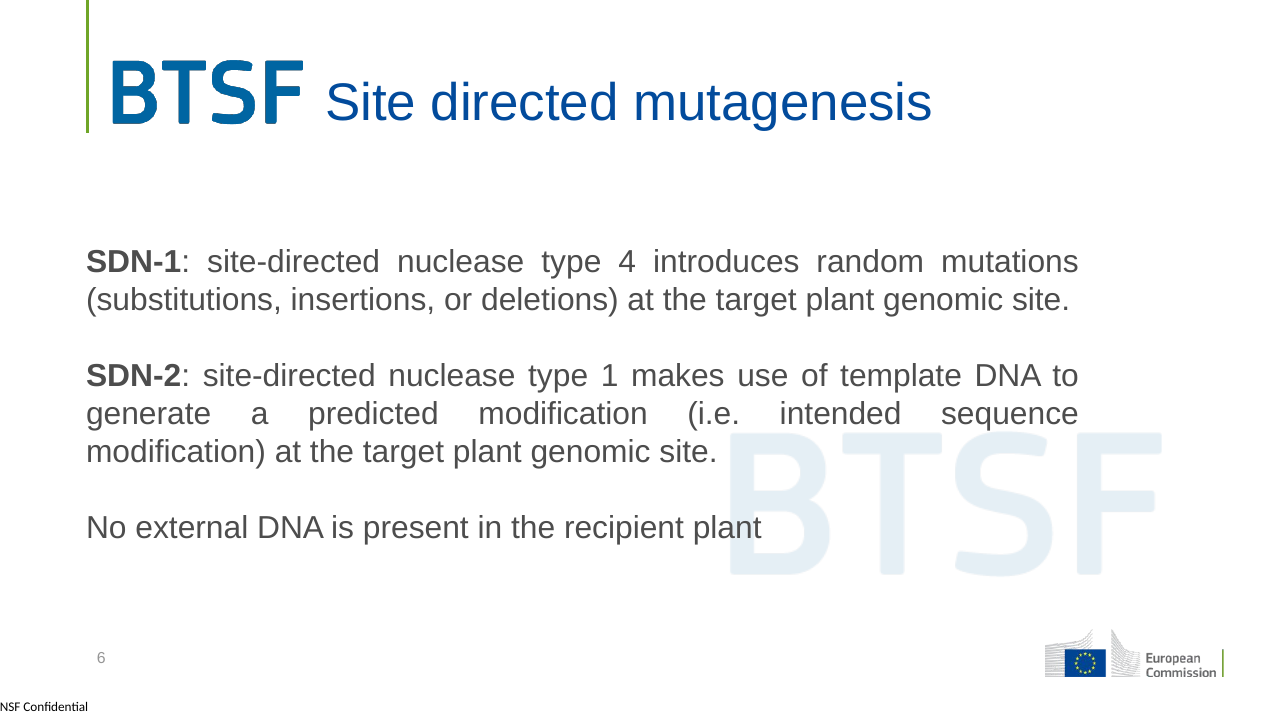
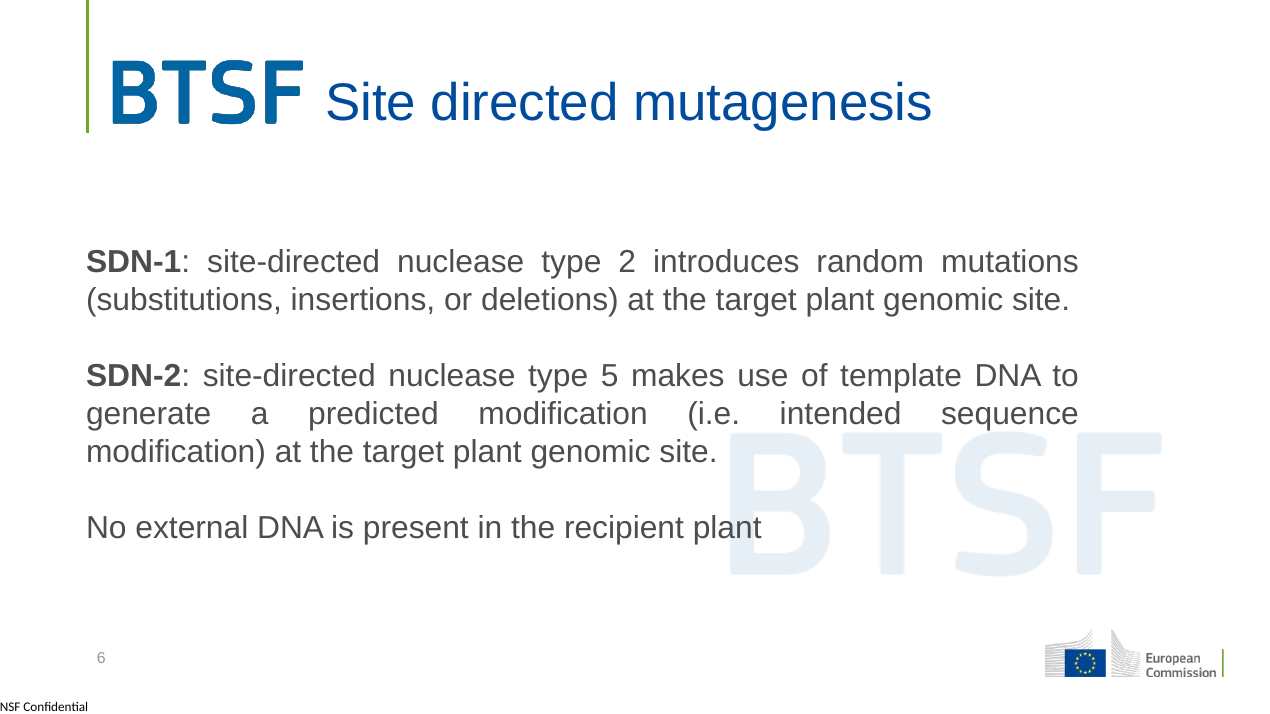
4: 4 -> 2
1: 1 -> 5
